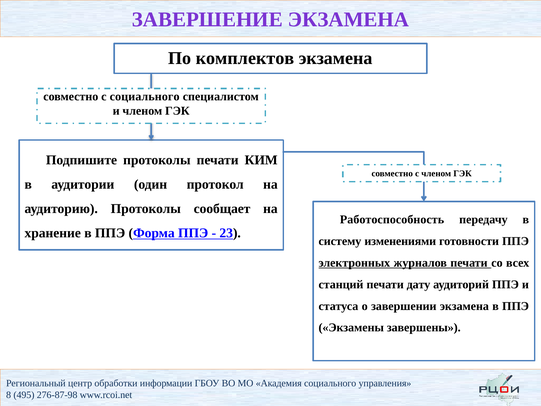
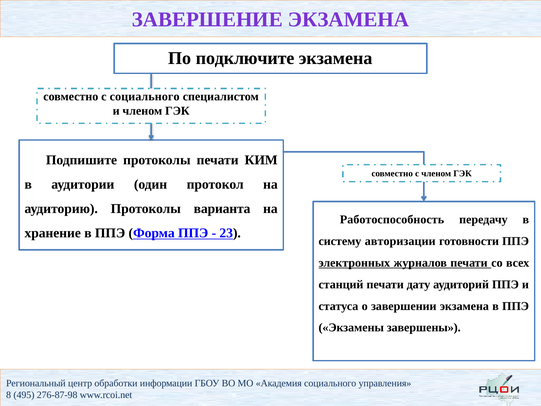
комплектов: комплектов -> подключите
сообщает: сообщает -> варианта
изменениями: изменениями -> авторизации
